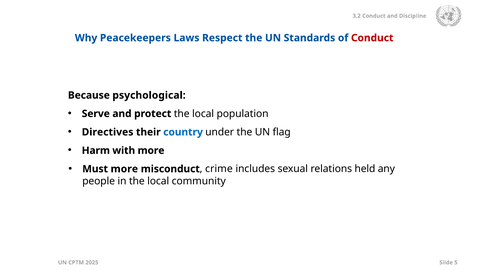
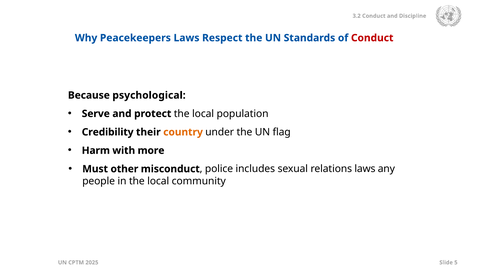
Directives: Directives -> Credibility
country colour: blue -> orange
Must more: more -> other
crime: crime -> police
relations held: held -> laws
